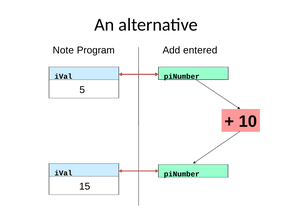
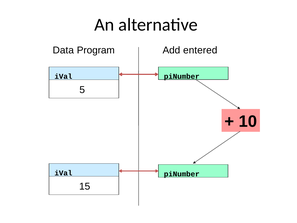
Note: Note -> Data
